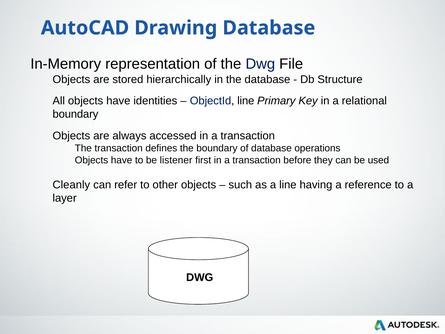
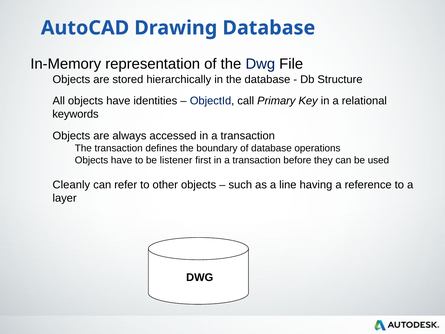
ObjectId line: line -> call
boundary at (75, 114): boundary -> keywords
